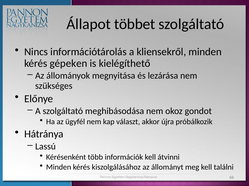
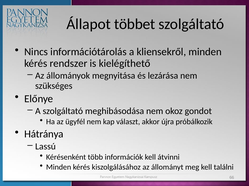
gépeken: gépeken -> rendszer
